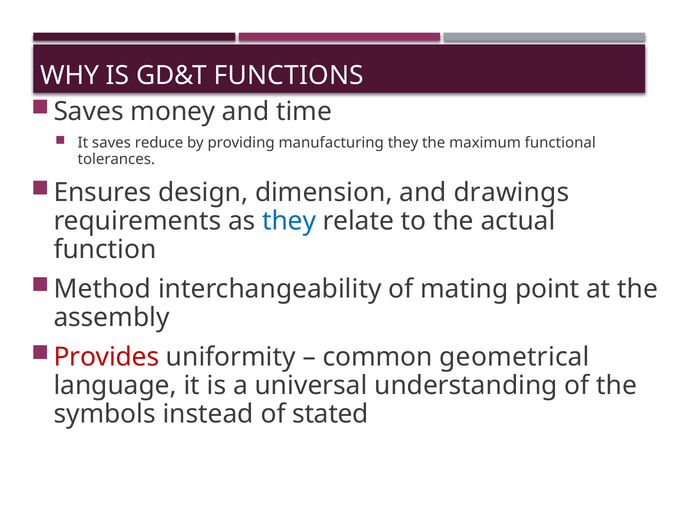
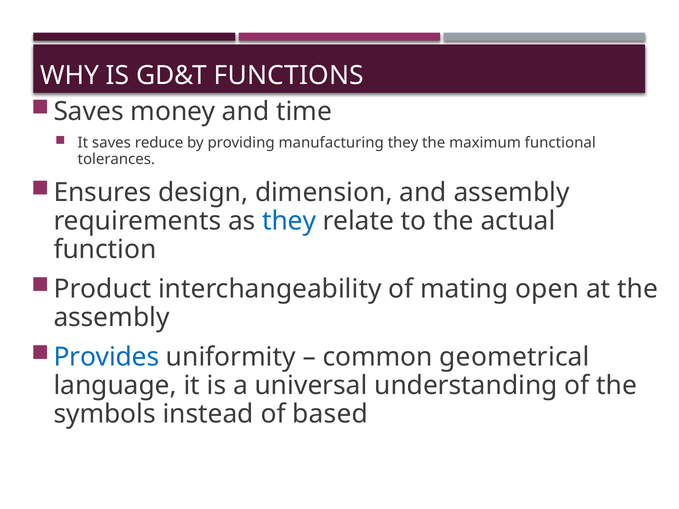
and drawings: drawings -> assembly
Method: Method -> Product
point: point -> open
Provides colour: red -> blue
stated: stated -> based
